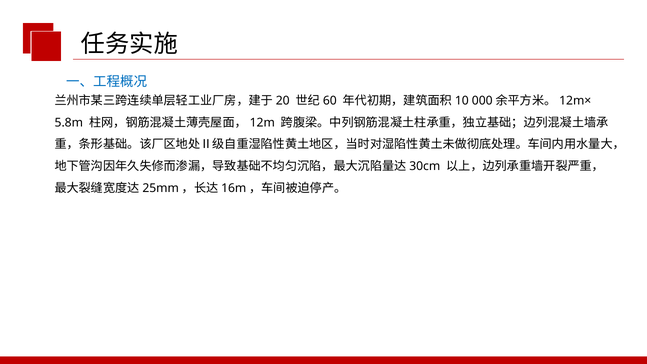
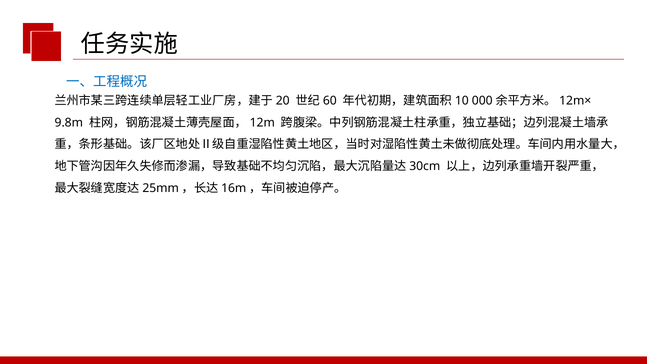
5.8m: 5.8m -> 9.8m
